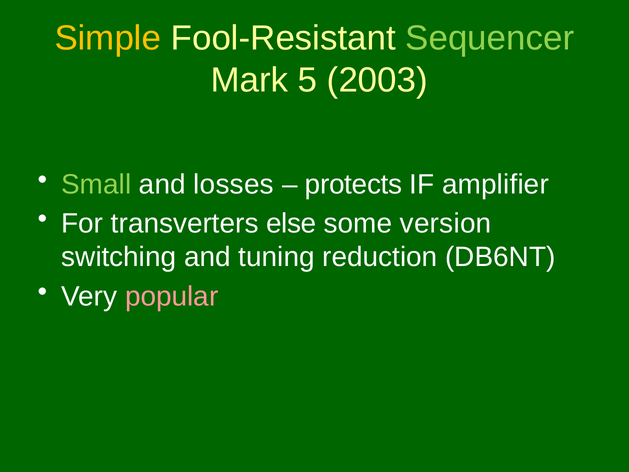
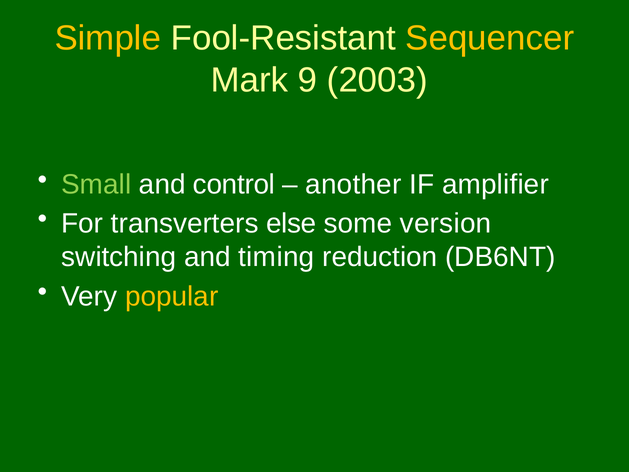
Sequencer colour: light green -> yellow
5: 5 -> 9
losses: losses -> control
protects: protects -> another
tuning: tuning -> timing
popular colour: pink -> yellow
